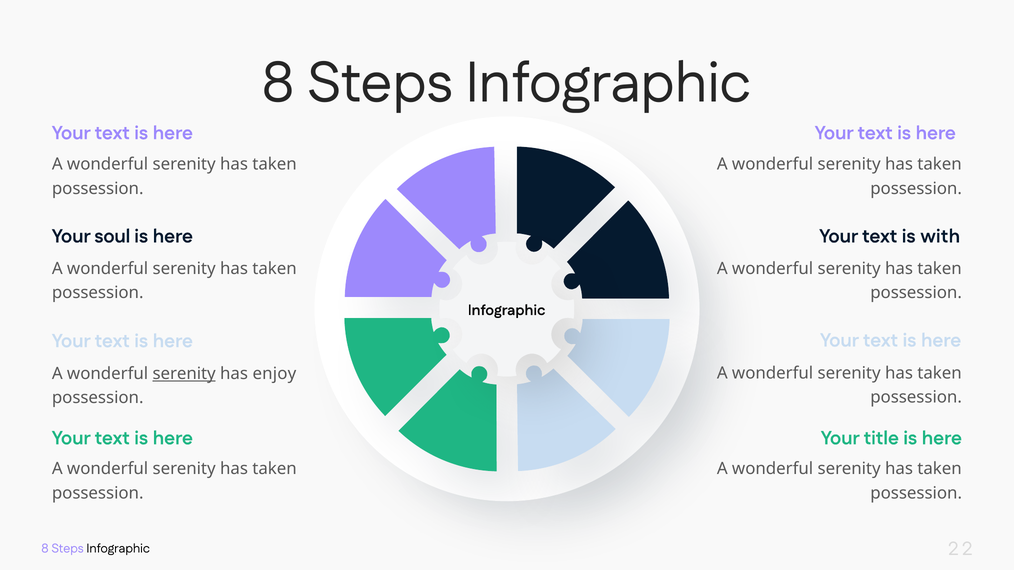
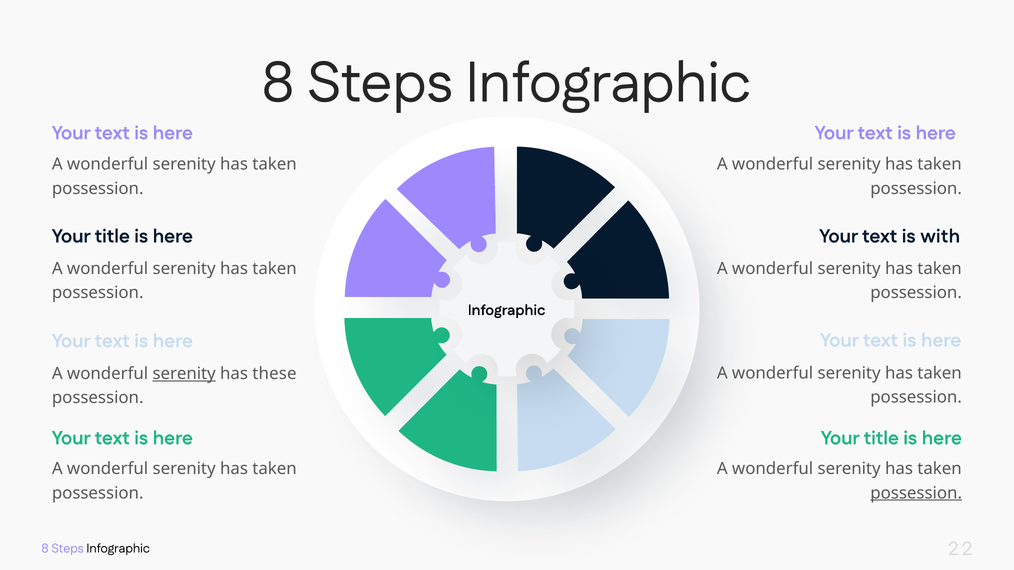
soul at (112, 236): soul -> title
enjoy: enjoy -> these
possession at (916, 493) underline: none -> present
